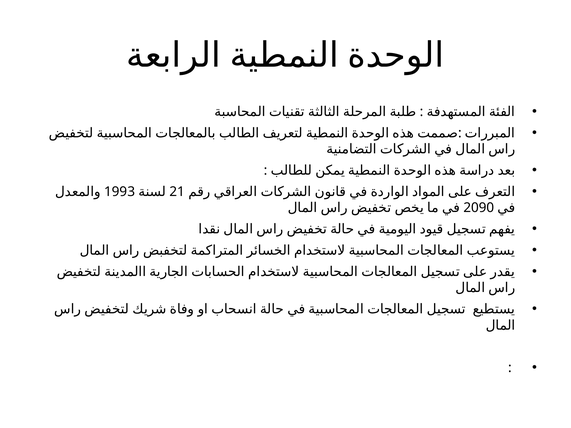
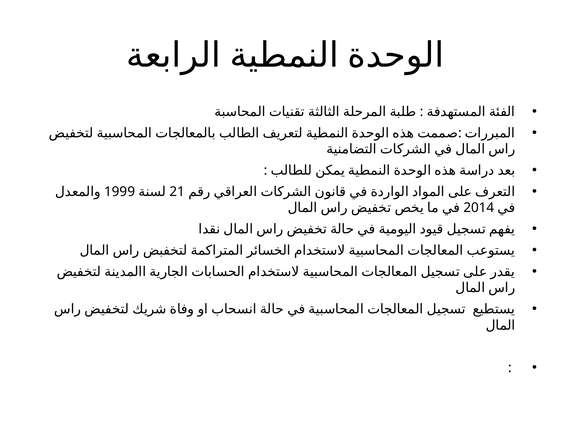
1993: 1993 -> 1999
2090: 2090 -> 2014
